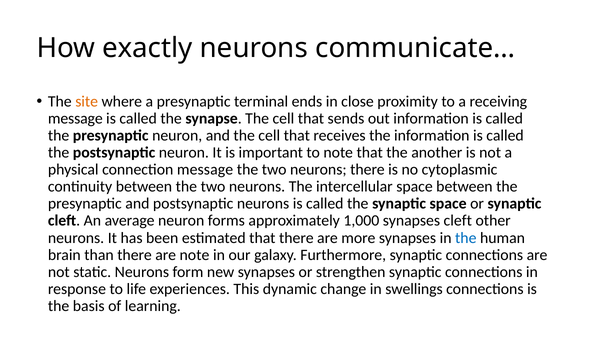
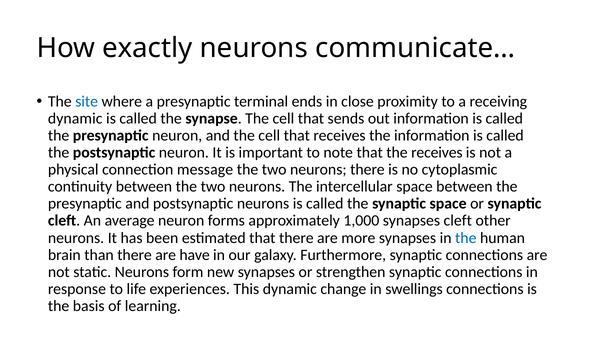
site colour: orange -> blue
message at (75, 118): message -> dynamic
the another: another -> receives
are note: note -> have
